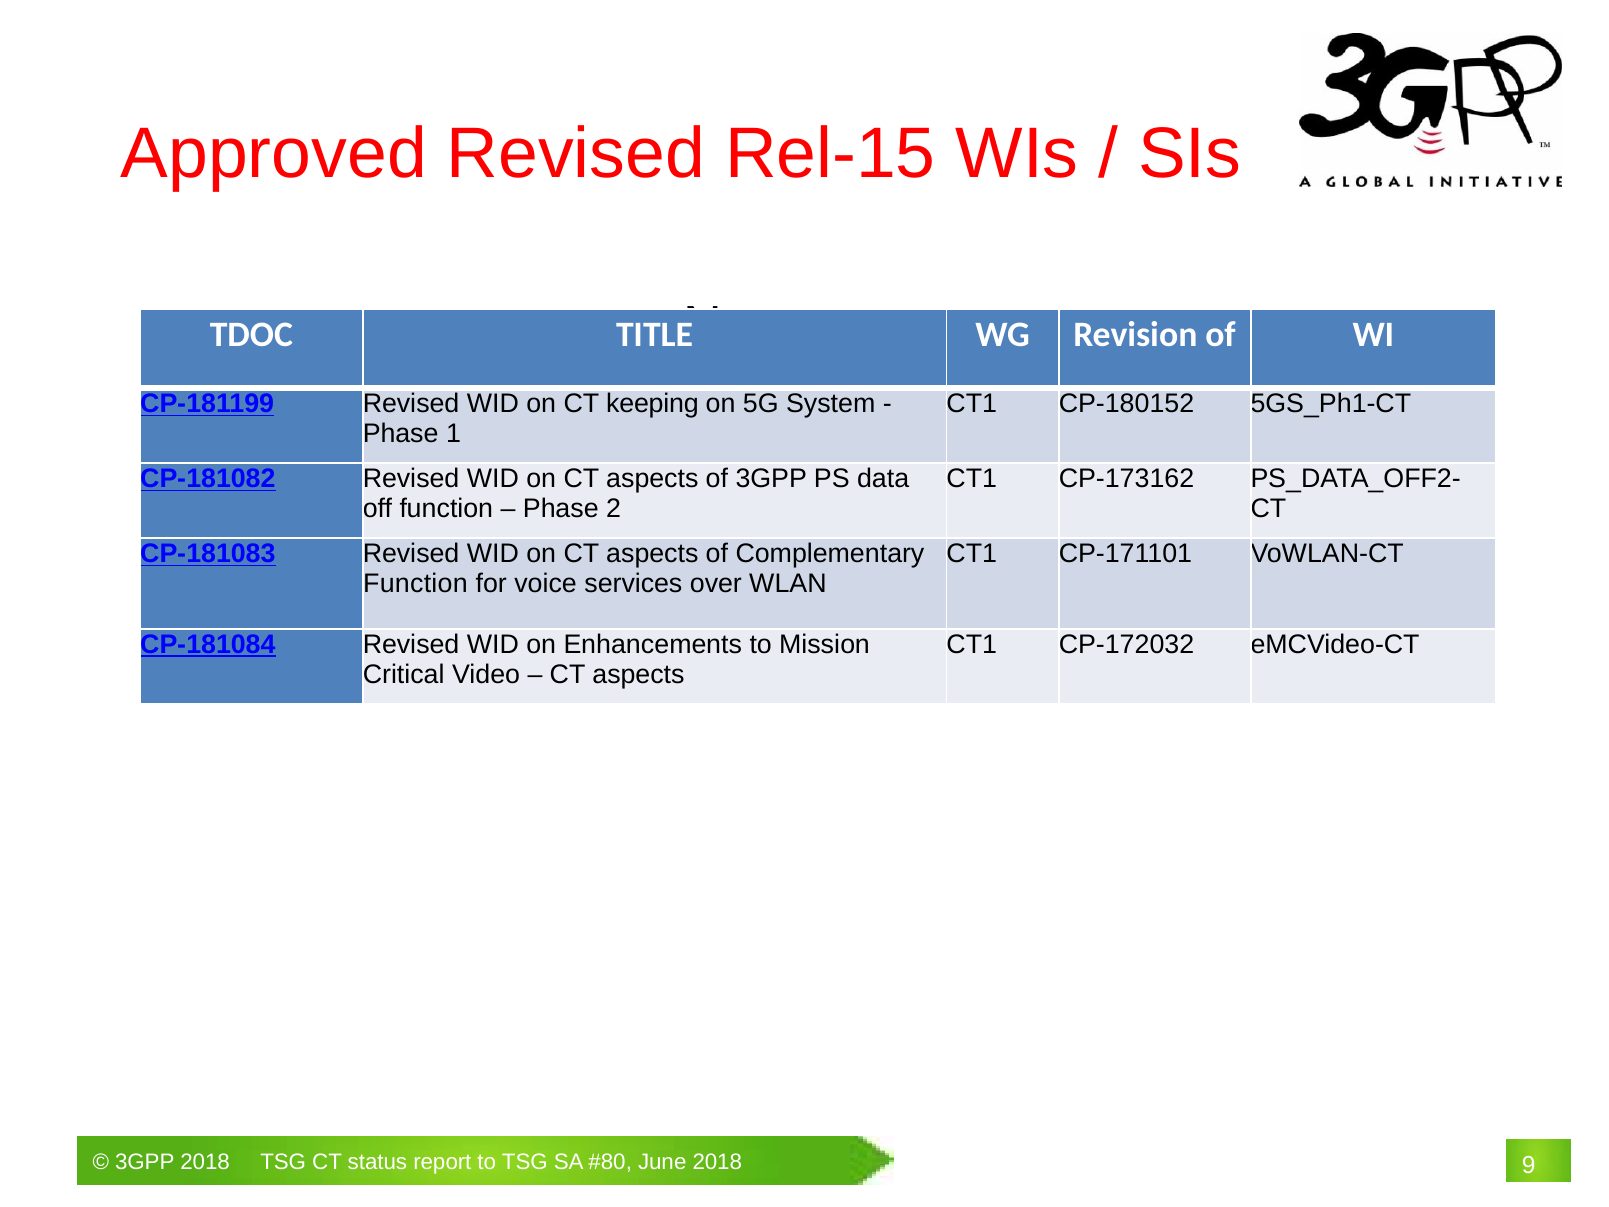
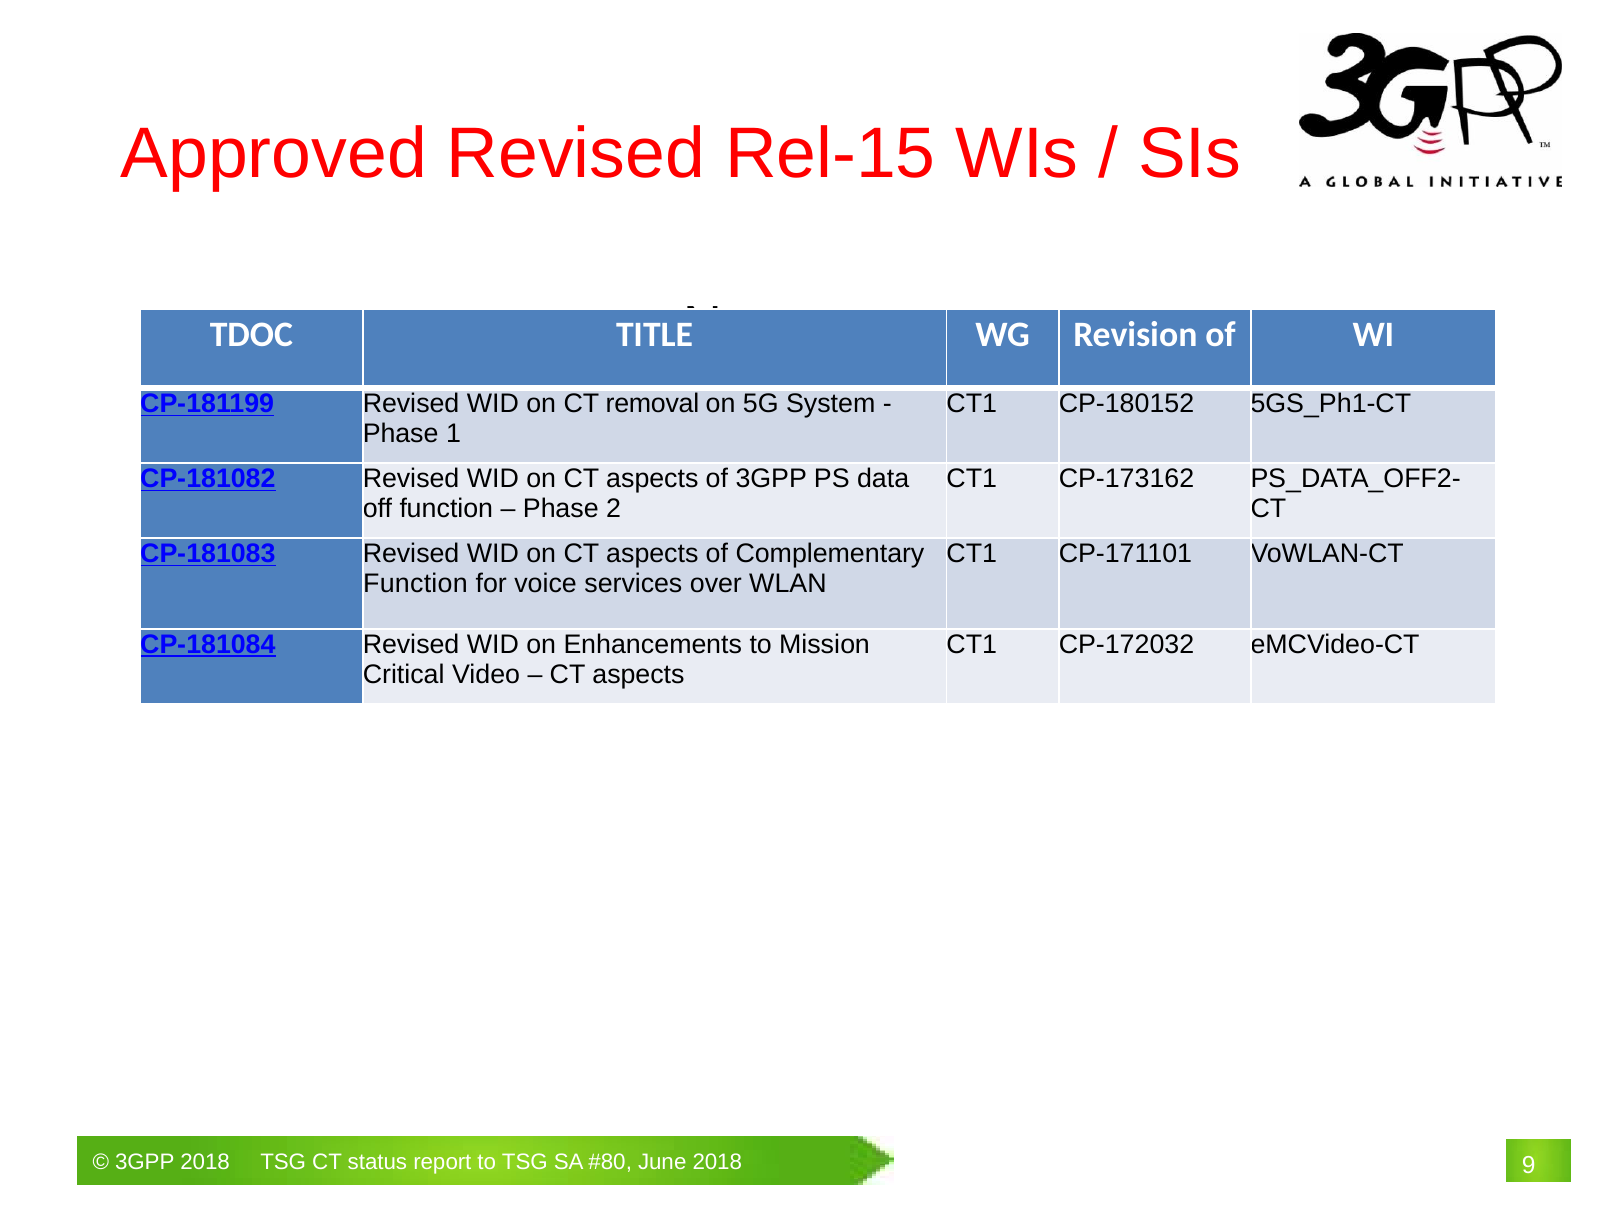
keeping: keeping -> removal
